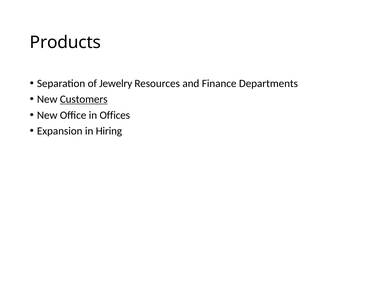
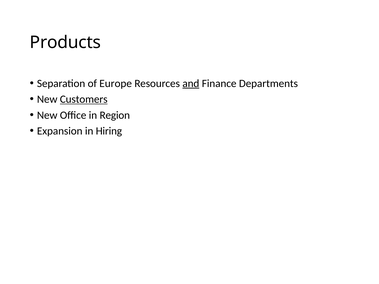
Jewelry: Jewelry -> Europe
and underline: none -> present
Offices: Offices -> Region
